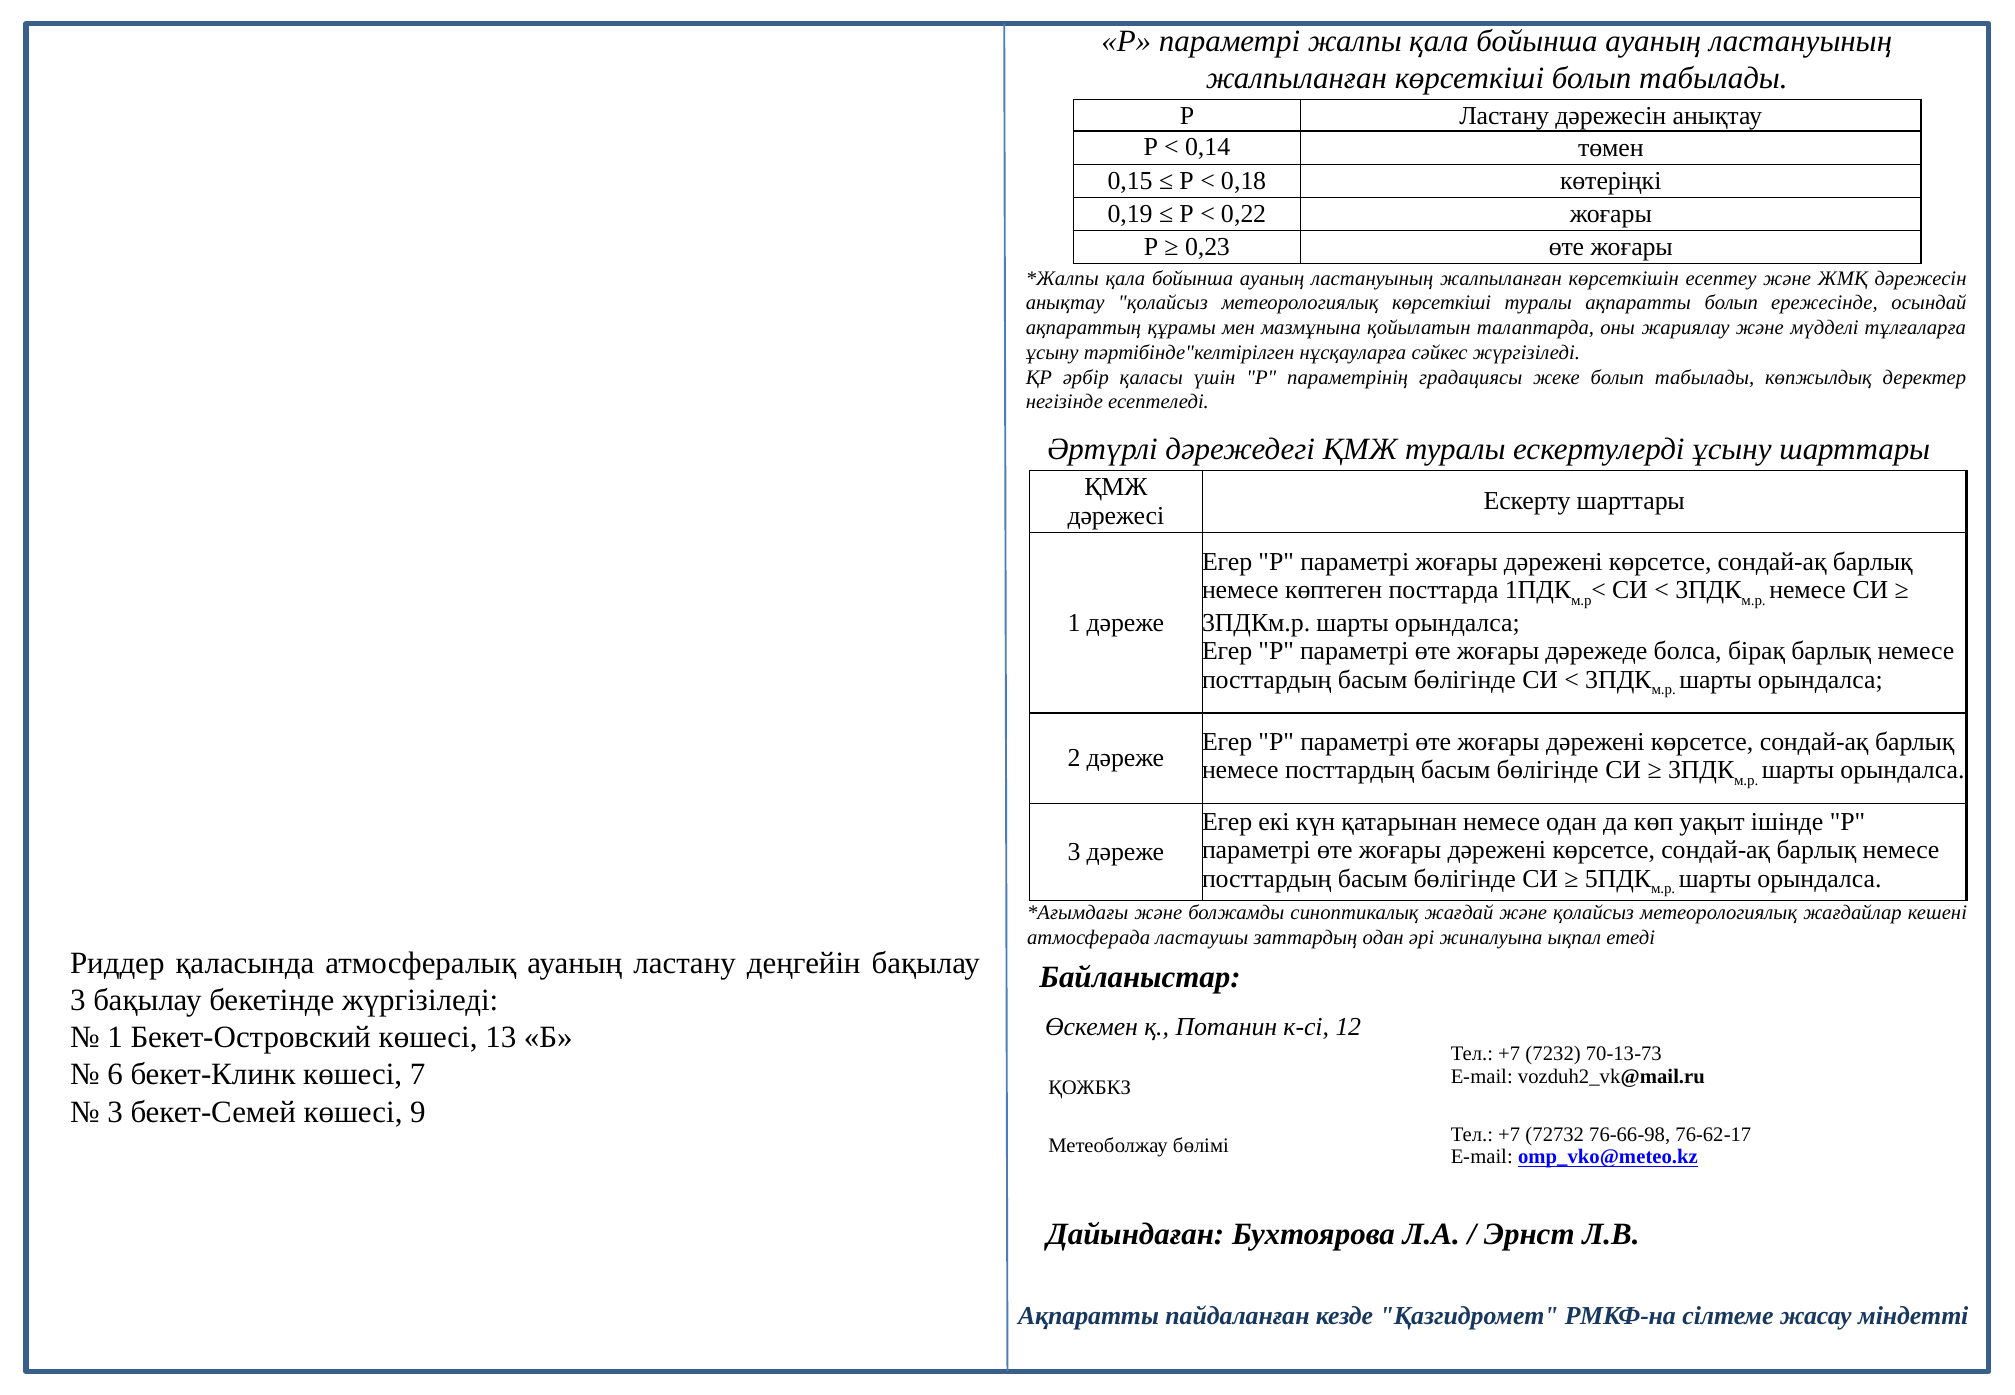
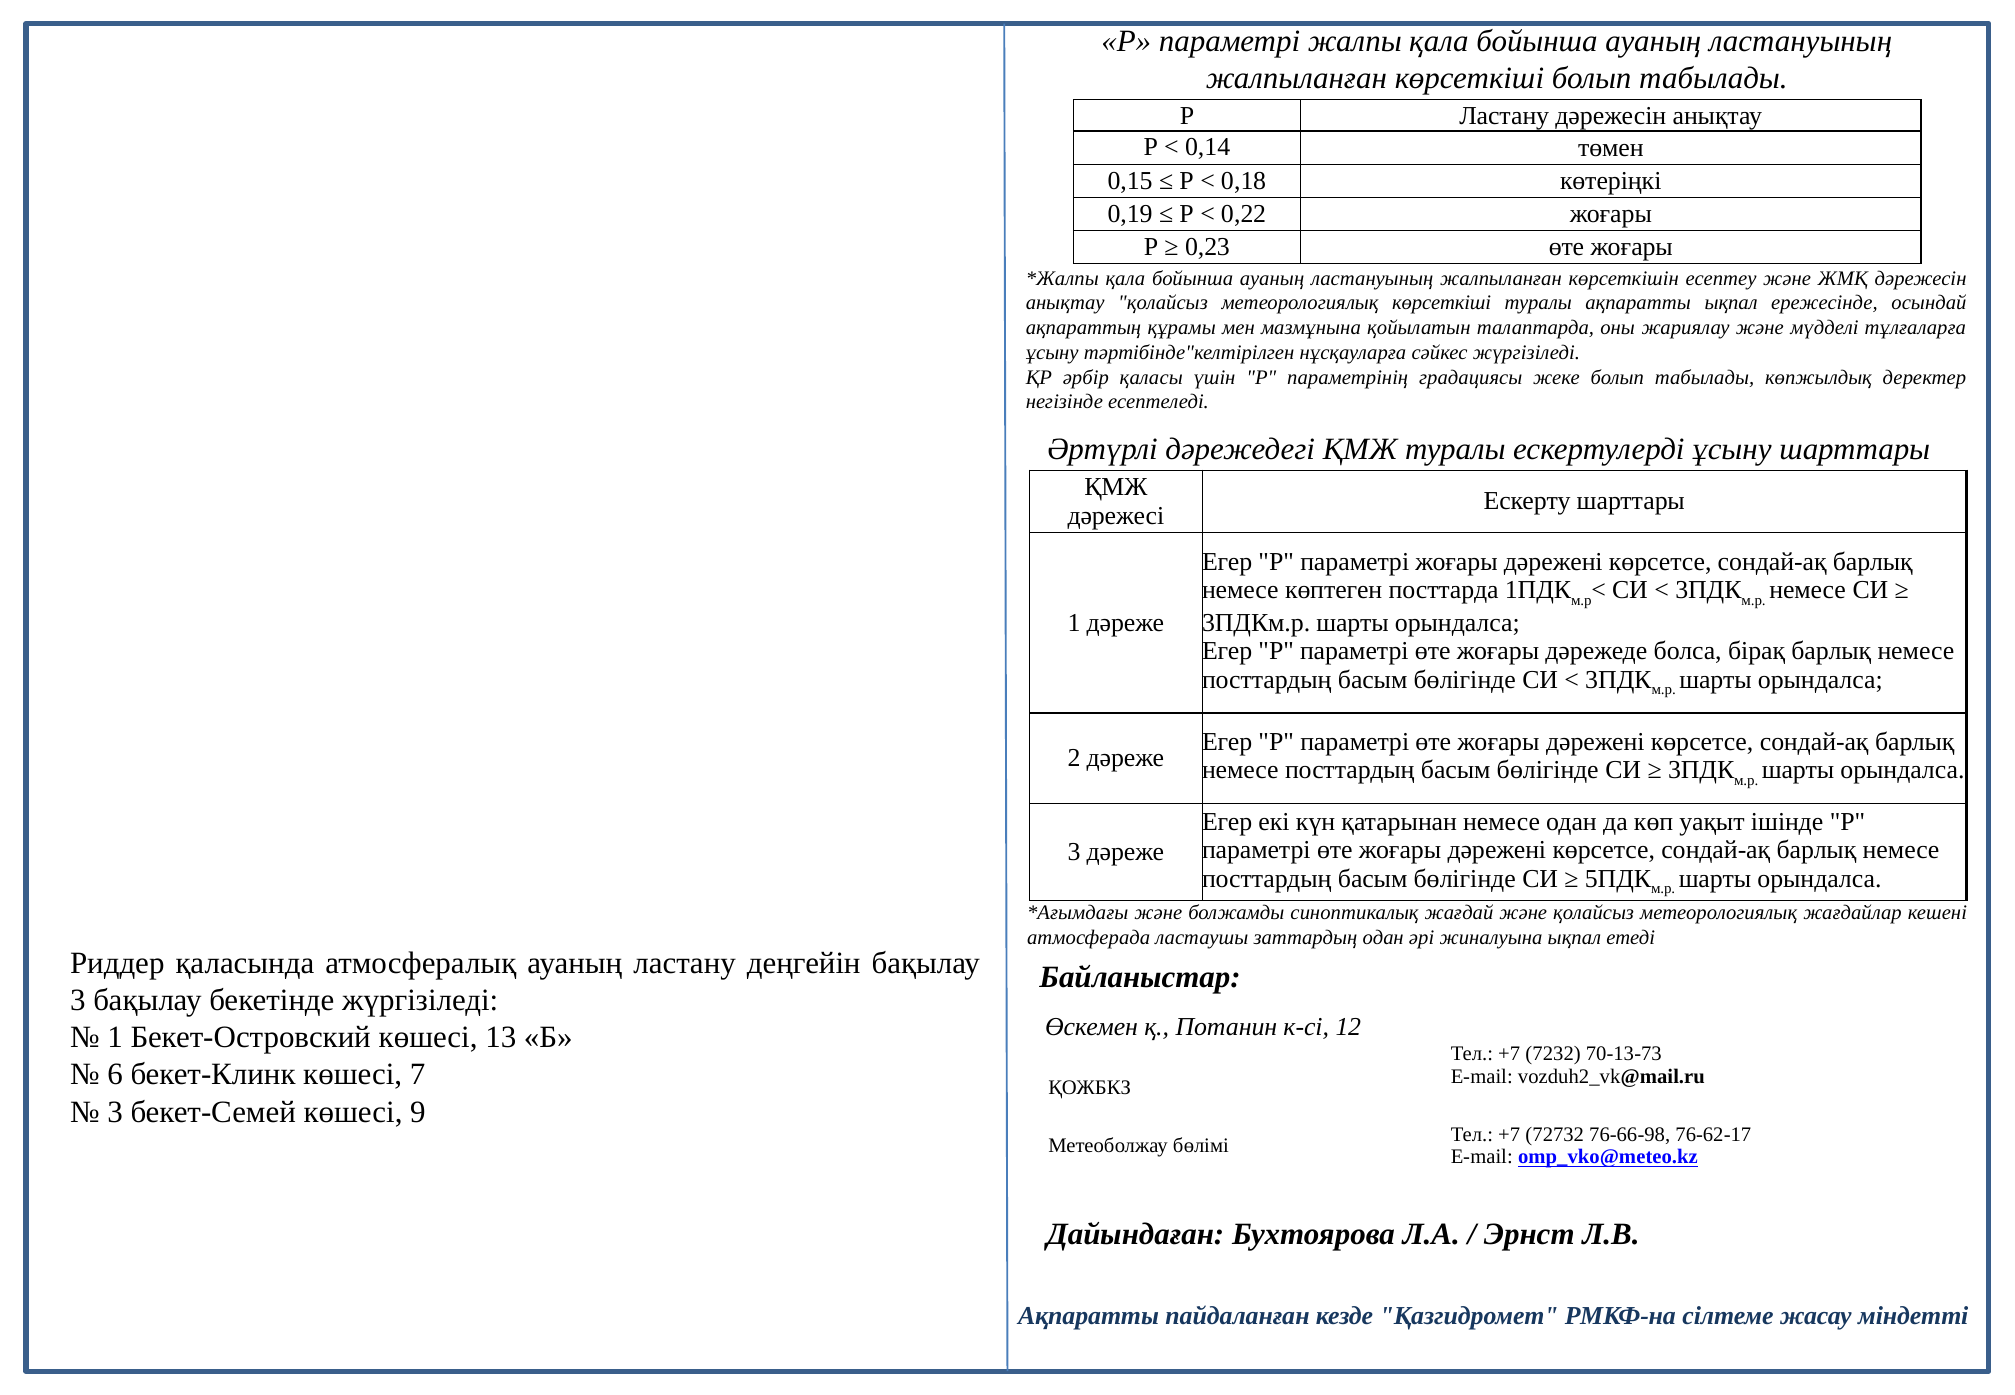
ақпаратты болып: болып -> ықпал
